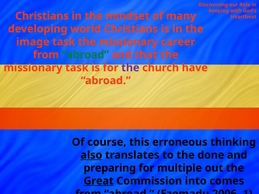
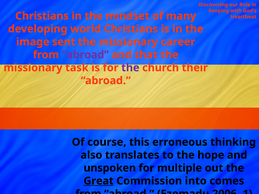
image task: task -> sent
abroad at (85, 55) colour: green -> purple
have: have -> their
also underline: present -> none
done: done -> hope
preparing: preparing -> unspoken
